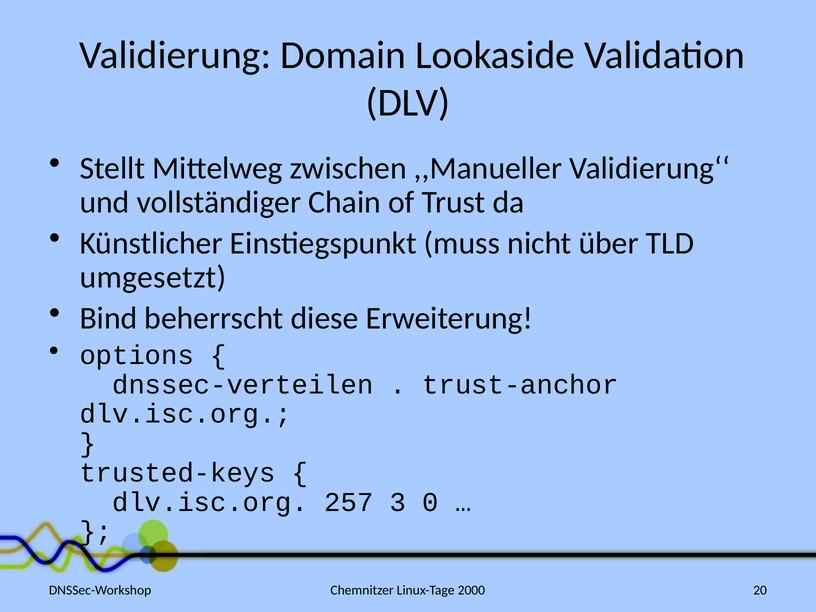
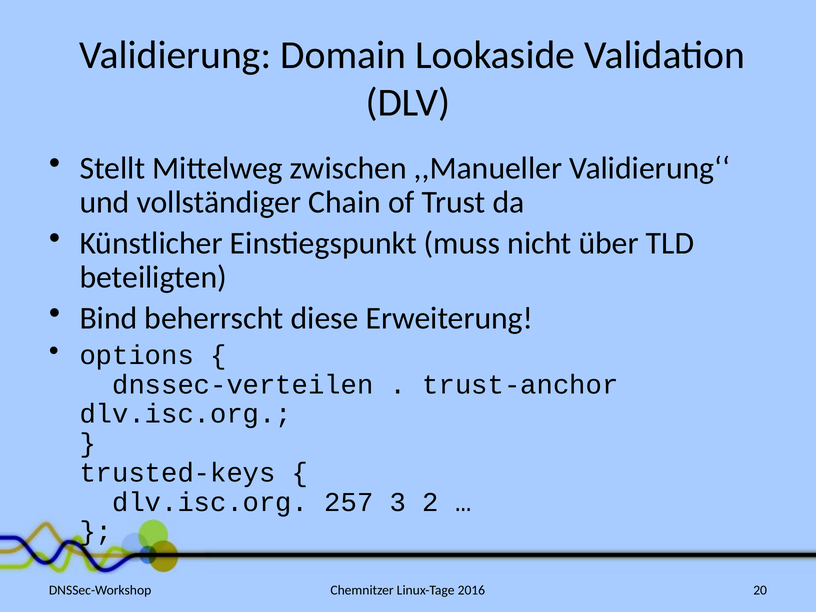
umgesetzt: umgesetzt -> beteiligten
0: 0 -> 2
2000: 2000 -> 2016
